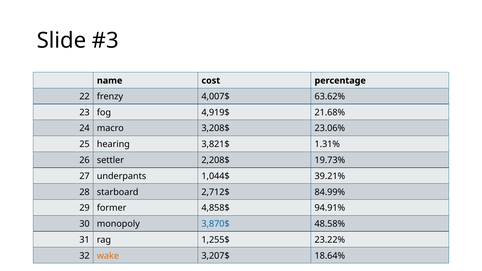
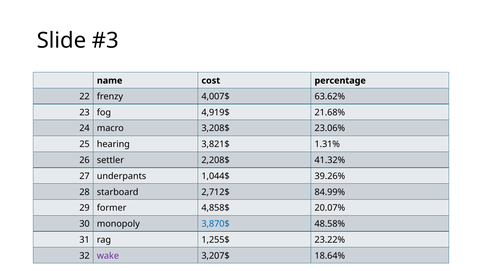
19.73%: 19.73% -> 41.32%
39.21%: 39.21% -> 39.26%
94.91%: 94.91% -> 20.07%
wake colour: orange -> purple
